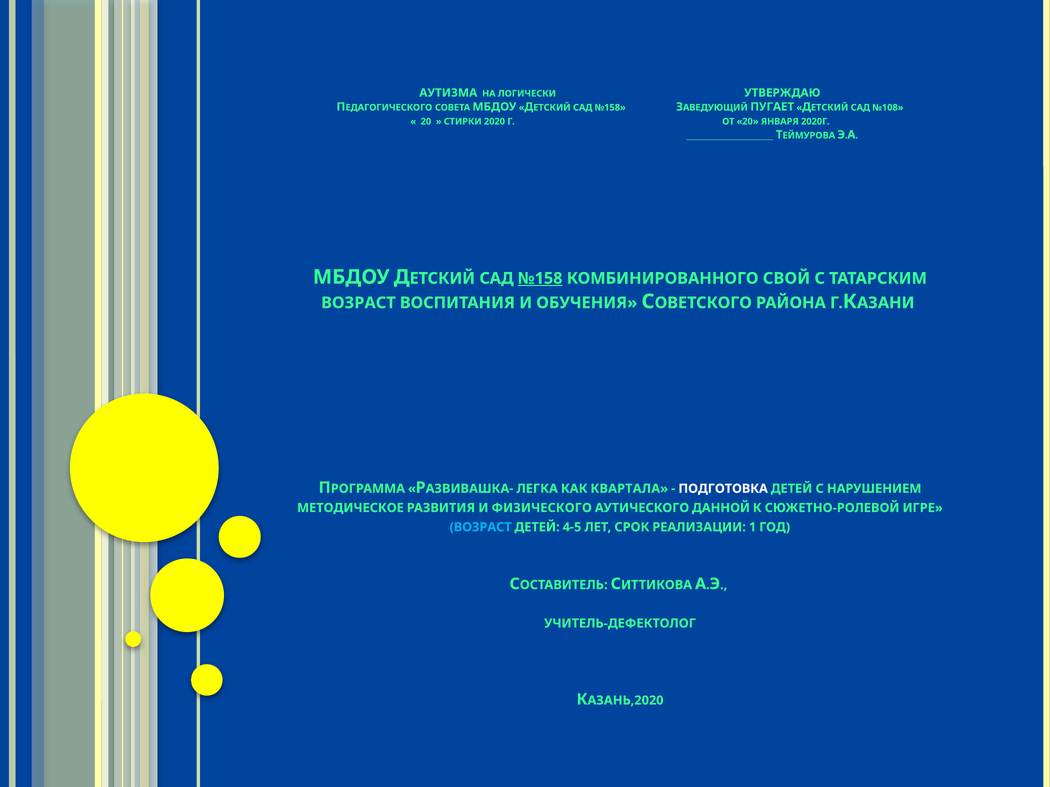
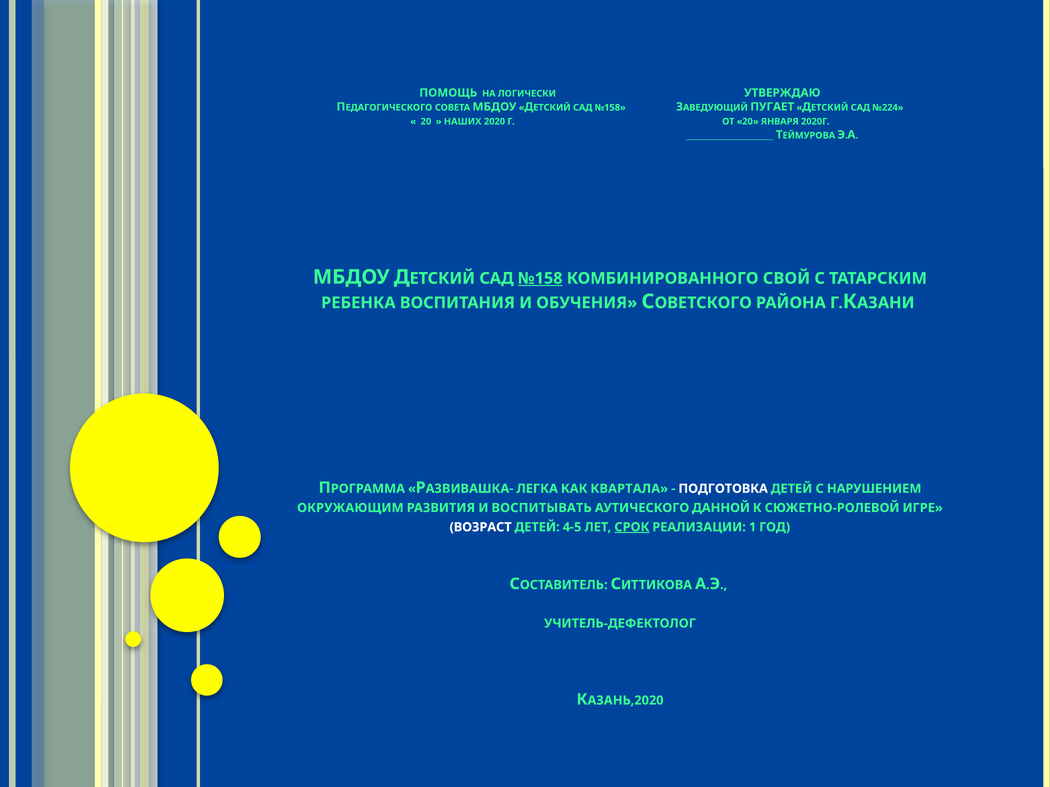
АУТИЗМА: АУТИЗМА -> ПОМОЩЬ
№108: №108 -> №224
СТИРКИ: СТИРКИ -> НАШИХ
ВОЗРАСТ at (358, 303): ВОЗРАСТ -> РЕБЕНКА
МЕТОДИЧЕСКОЕ: МЕТОДИЧЕСКОЕ -> ОКРУЖАЮЩИМ
ФИЗИЧЕСКОГО: ФИЗИЧЕСКОГО -> ВОСПИТЫВАТЬ
ВОЗРАСТ at (481, 527) colour: light blue -> white
СРОК underline: none -> present
